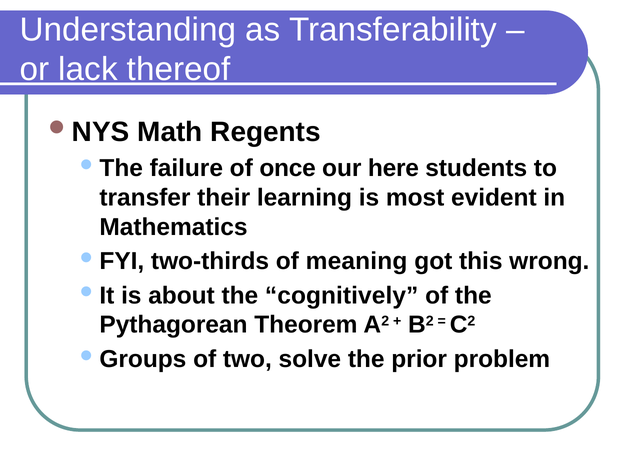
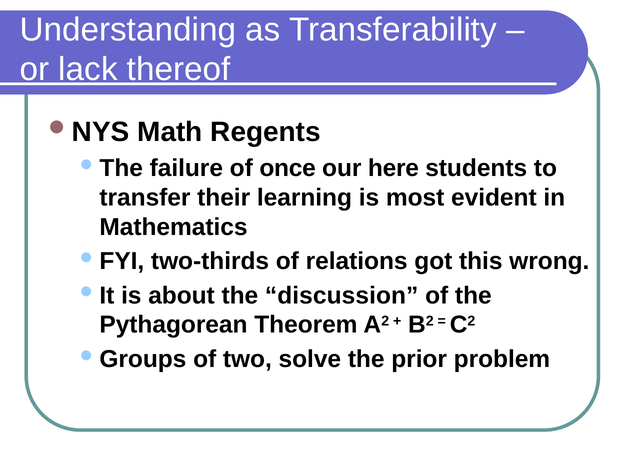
meaning: meaning -> relations
cognitively: cognitively -> discussion
